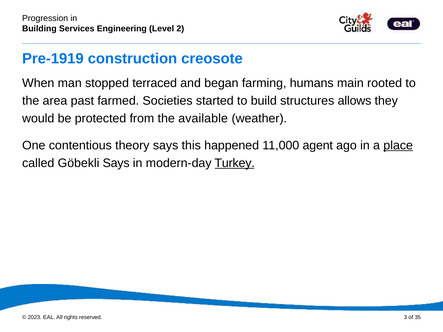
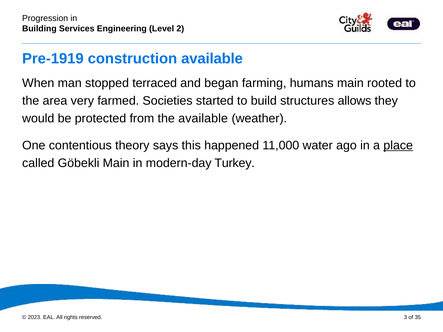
construction creosote: creosote -> available
past: past -> very
agent: agent -> water
Göbekli Says: Says -> Main
Turkey underline: present -> none
